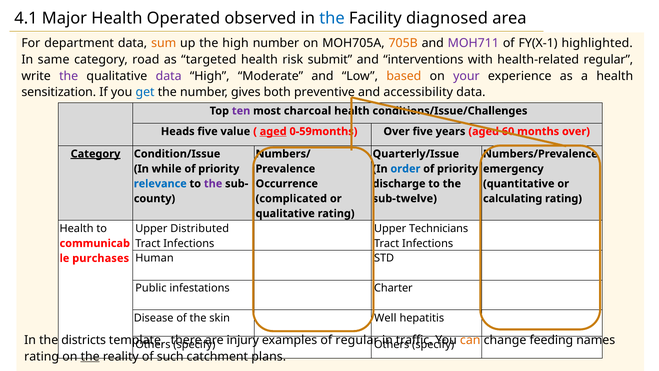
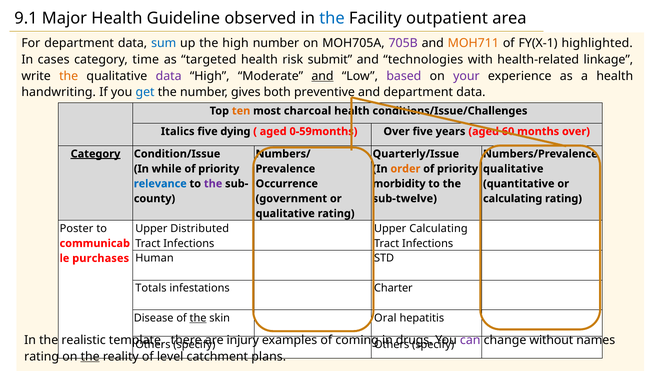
4.1: 4.1 -> 9.1
Operated: Operated -> Guideline
diagnosed: diagnosed -> outpatient
sum colour: orange -> blue
705B colour: orange -> purple
MOH711 colour: purple -> orange
same: same -> cases
road: road -> time
interventions: interventions -> technologies
health-related regular: regular -> linkage
the at (69, 76) colour: purple -> orange
and at (323, 76) underline: none -> present
based colour: orange -> purple
sensitization: sensitization -> handwriting
and accessibility: accessibility -> department
ten colour: purple -> orange
Heads: Heads -> Italics
value: value -> dying
aged at (273, 131) underline: present -> none
order colour: blue -> orange
emergency at (513, 169): emergency -> qualitative
discharge: discharge -> morbidity
complicated: complicated -> government
Health at (77, 228): Health -> Poster
Upper Technicians: Technicians -> Calculating
Public: Public -> Totals
the at (198, 318) underline: none -> present
Well: Well -> Oral
districts: districts -> realistic
of regular: regular -> coming
traffic: traffic -> drugs
can colour: orange -> purple
feeding: feeding -> without
such: such -> level
